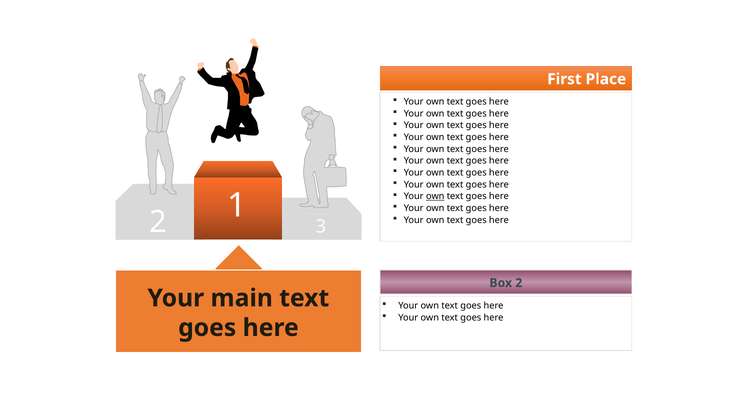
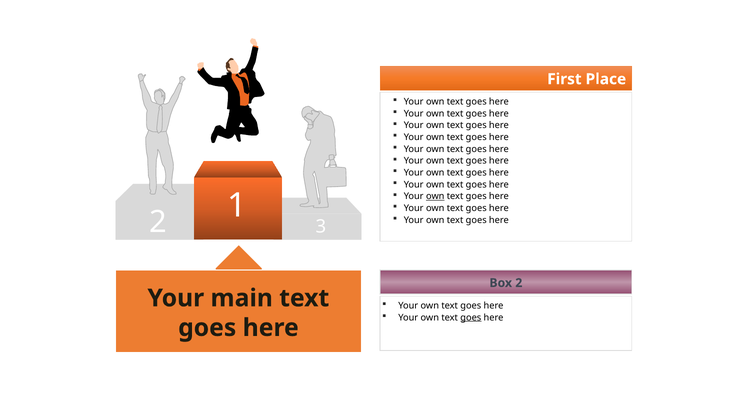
goes at (471, 318) underline: none -> present
